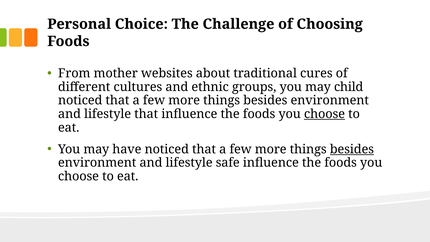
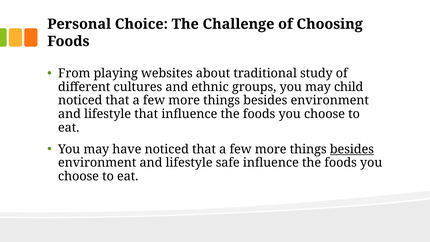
mother: mother -> playing
cures: cures -> study
choose at (325, 114) underline: present -> none
